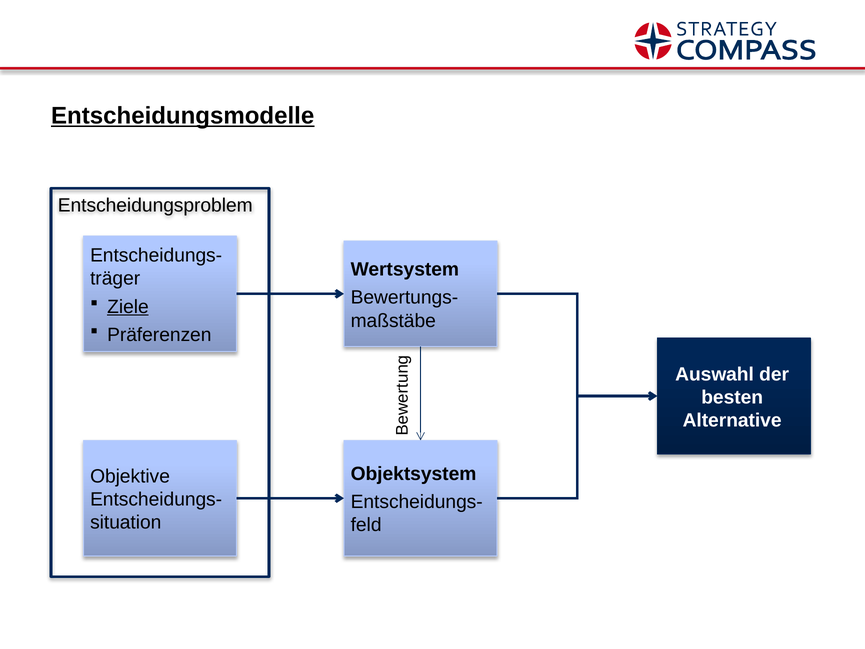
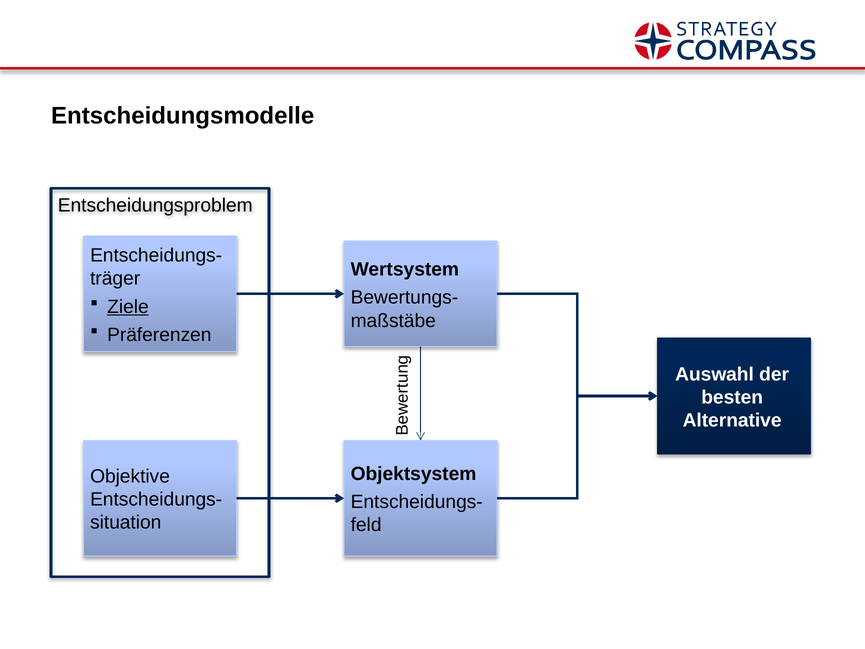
Entscheidungsmodelle underline: present -> none
